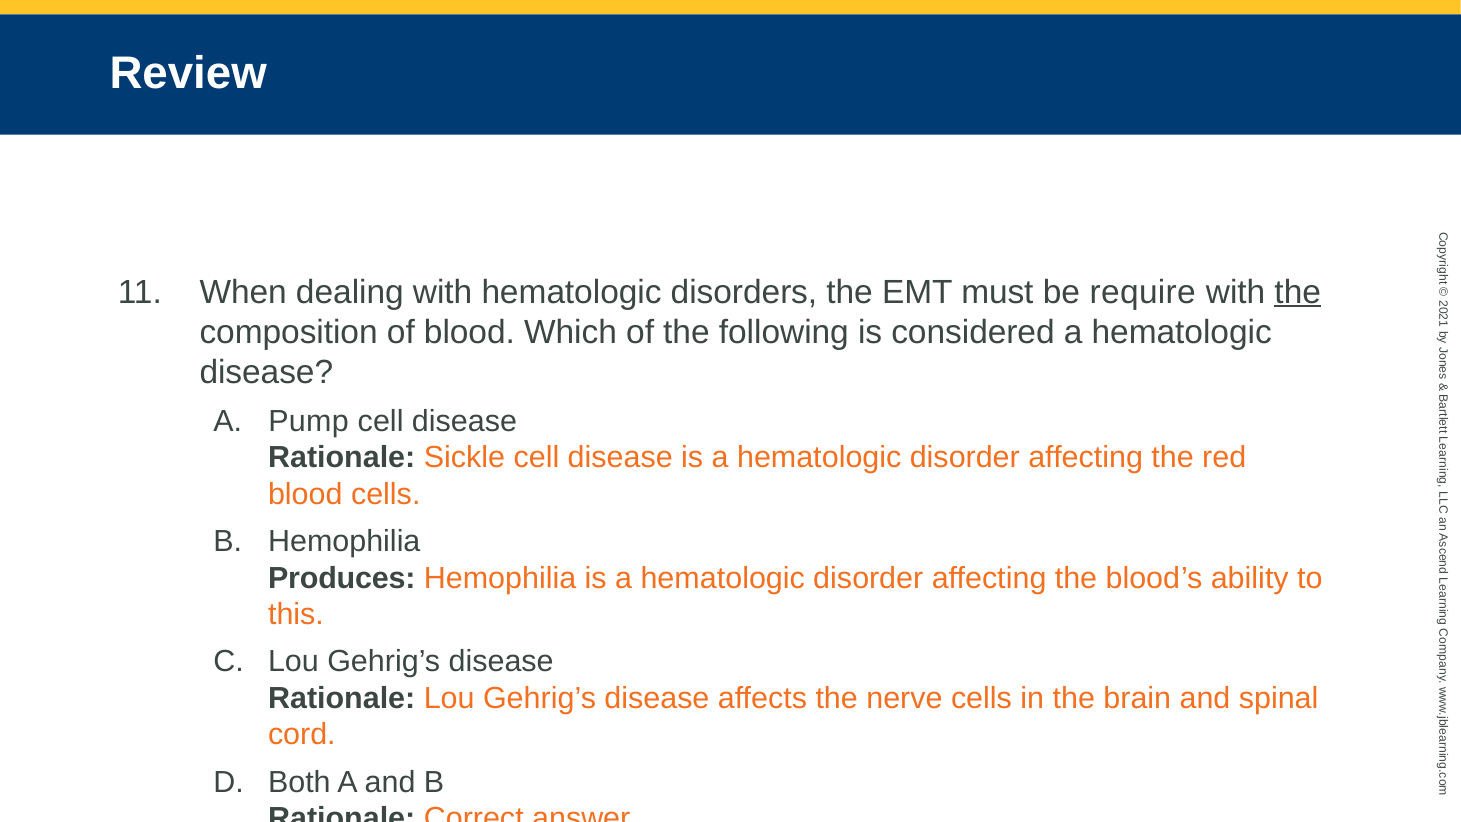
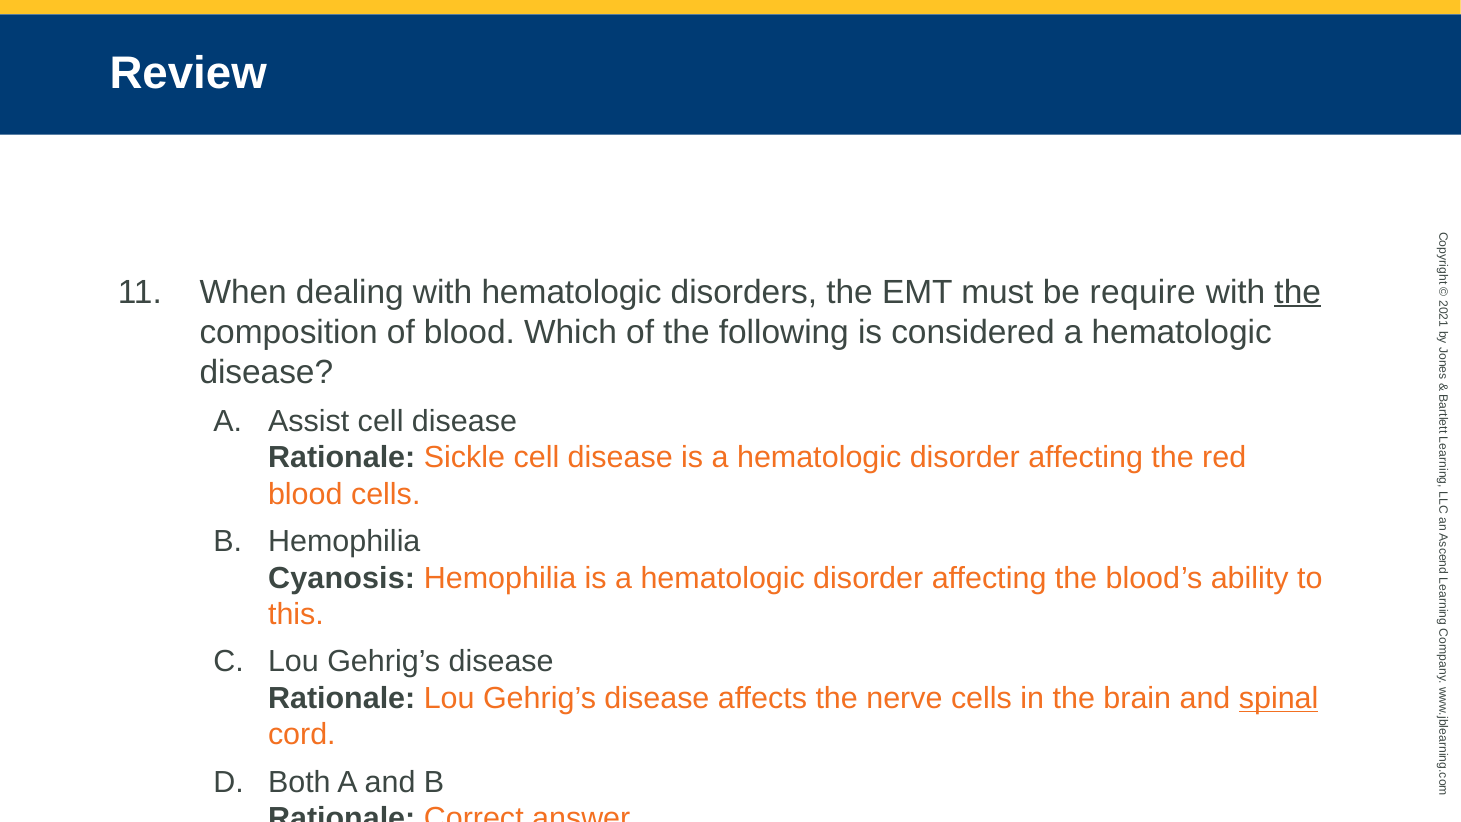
Pump: Pump -> Assist
Produces: Produces -> Cyanosis
spinal underline: none -> present
